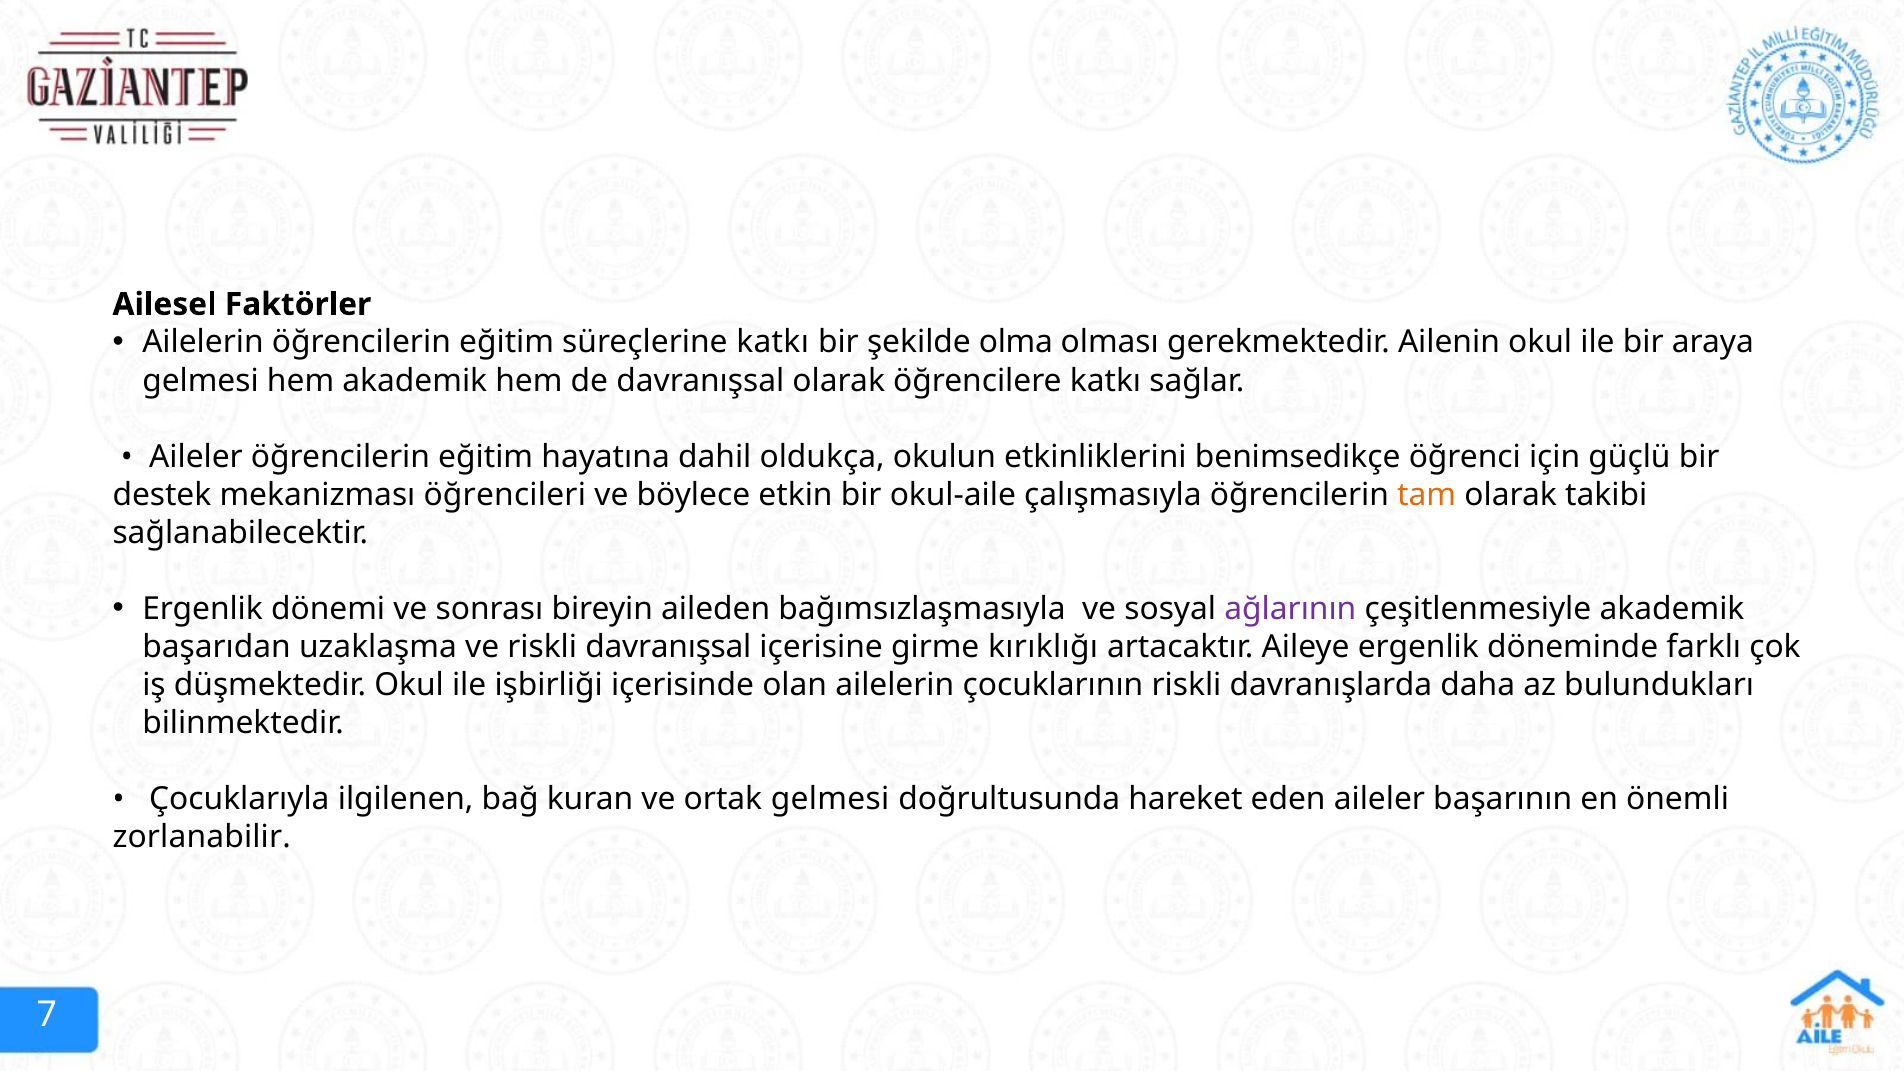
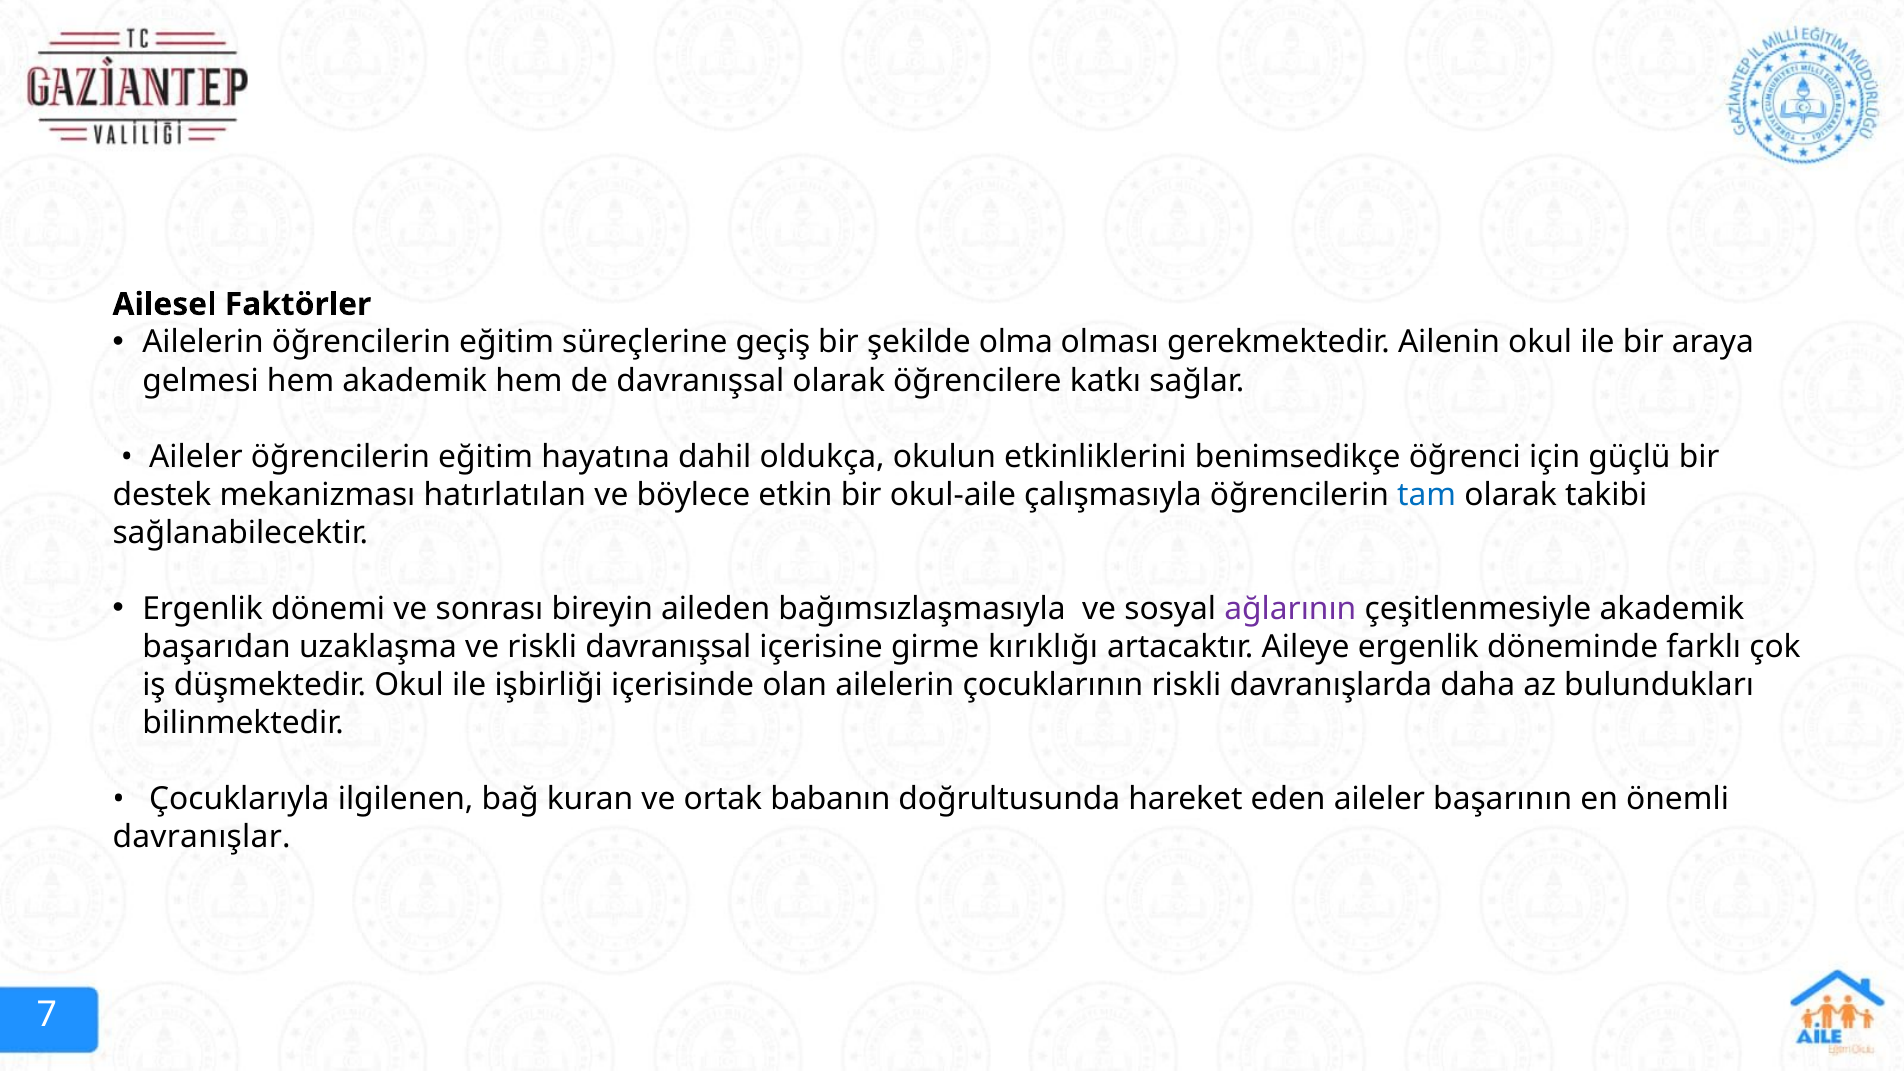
süreçlerine katkı: katkı -> geçiş
öğrencileri: öğrencileri -> hatırlatılan
tam colour: orange -> blue
ortak gelmesi: gelmesi -> babanın
zorlanabilir: zorlanabilir -> davranışlar
